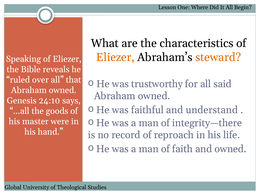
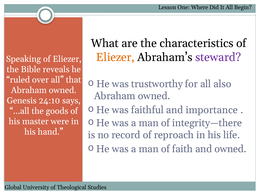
steward colour: orange -> purple
said: said -> also
understand: understand -> importance
